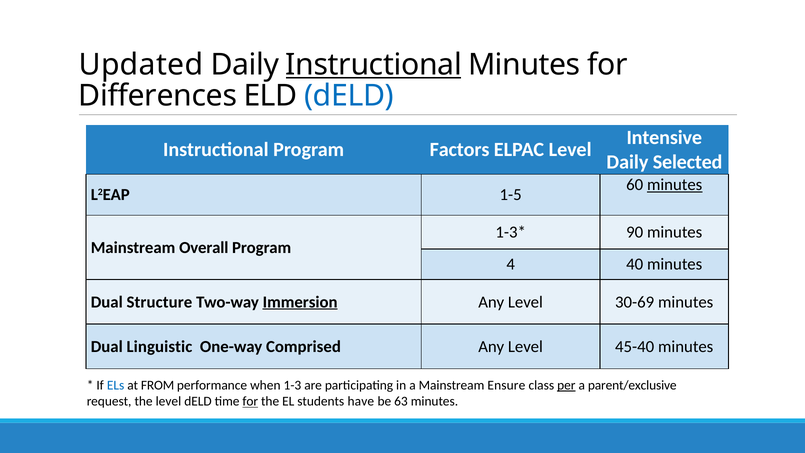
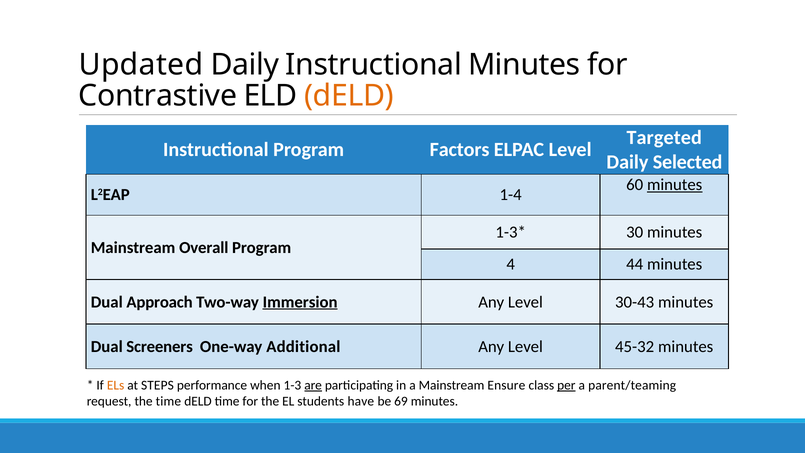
Instructional at (374, 65) underline: present -> none
Differences: Differences -> Contrastive
dELD at (349, 96) colour: blue -> orange
Intensive: Intensive -> Targeted
1-5: 1-5 -> 1-4
90: 90 -> 30
40: 40 -> 44
Structure: Structure -> Approach
30-69: 30-69 -> 30-43
Linguistic: Linguistic -> Screeners
Comprised: Comprised -> Additional
45-40: 45-40 -> 45-32
ELs colour: blue -> orange
FROM: FROM -> STEPS
are underline: none -> present
parent/exclusive: parent/exclusive -> parent/teaming
the level: level -> time
for at (250, 401) underline: present -> none
63: 63 -> 69
